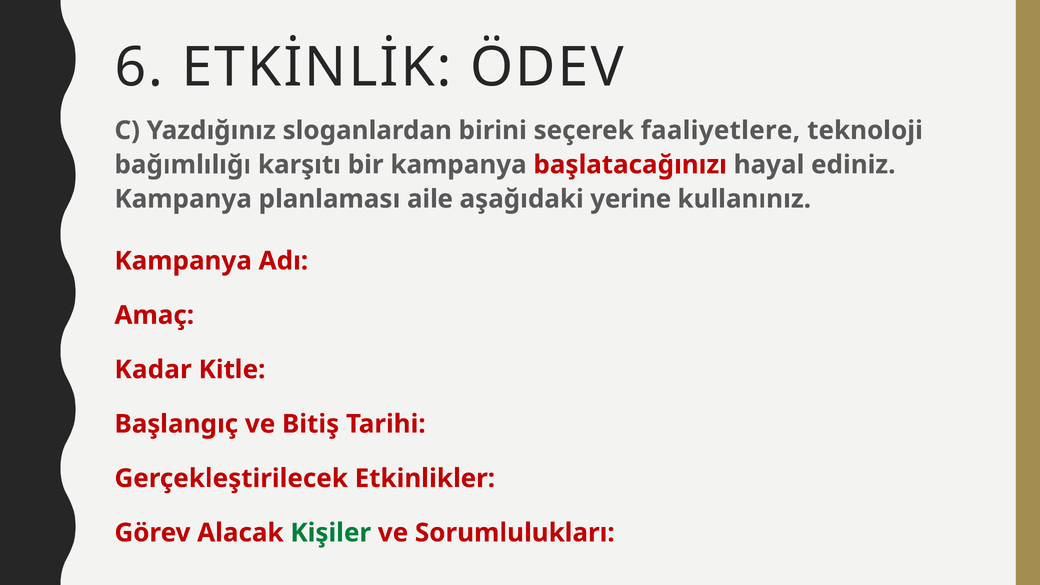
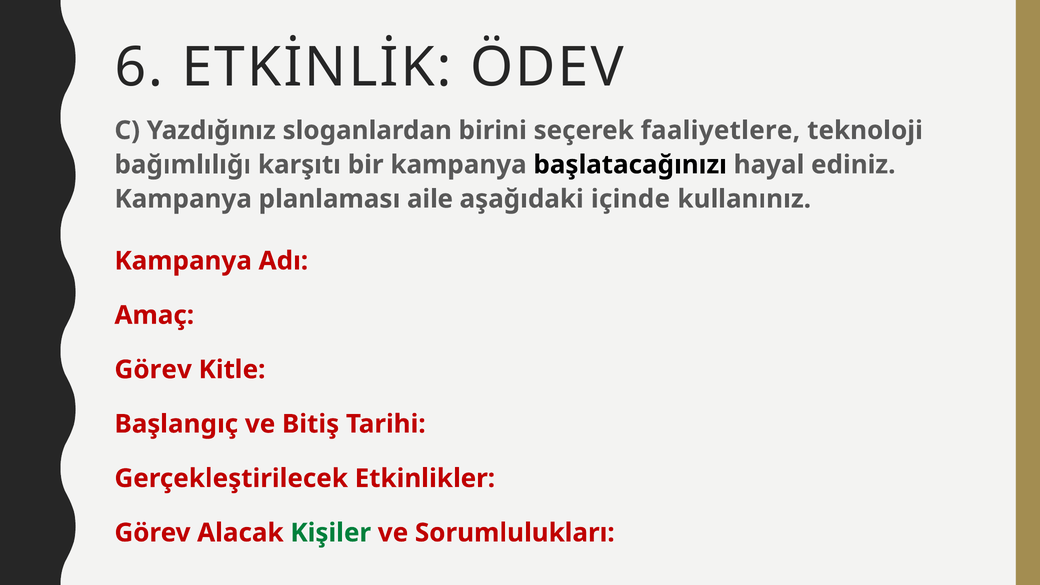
başlatacağınızı colour: red -> black
yerine: yerine -> içinde
Kadar at (153, 370): Kadar -> Görev
